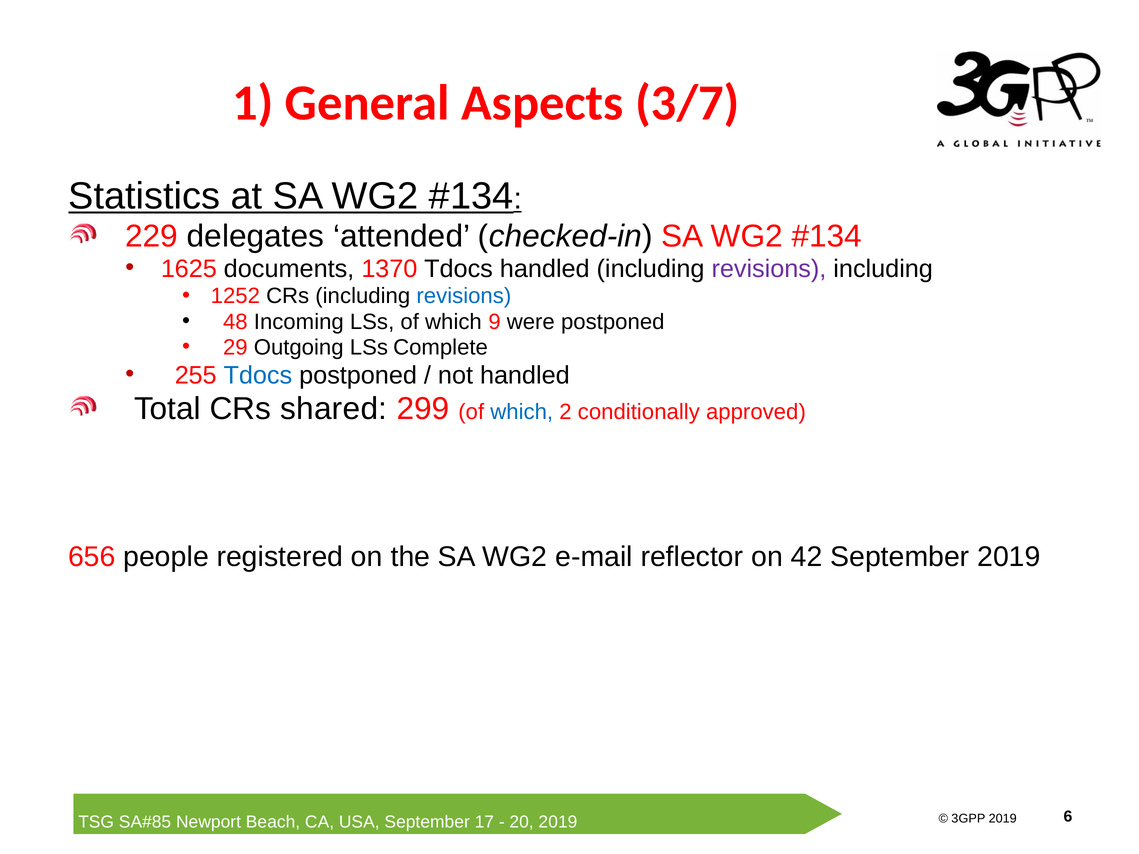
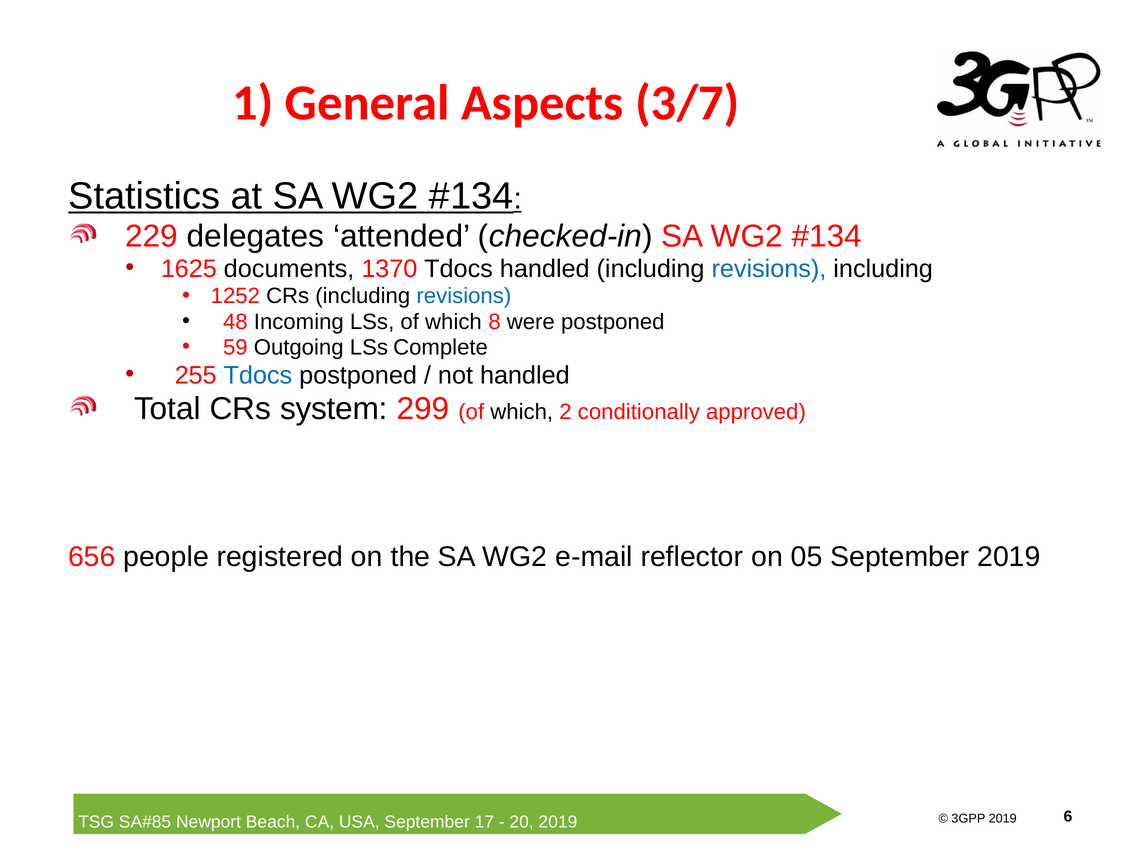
revisions at (769, 269) colour: purple -> blue
9: 9 -> 8
29: 29 -> 59
shared: shared -> system
which at (522, 412) colour: blue -> black
42: 42 -> 05
